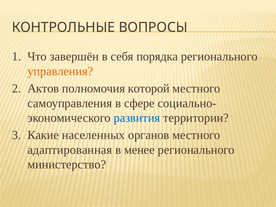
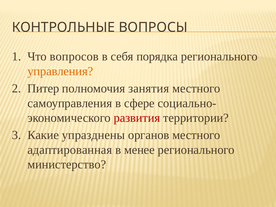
завершён: завершён -> вопросов
Актов: Актов -> Питер
которой: которой -> занятия
развития colour: blue -> red
населенных: населенных -> упразднены
